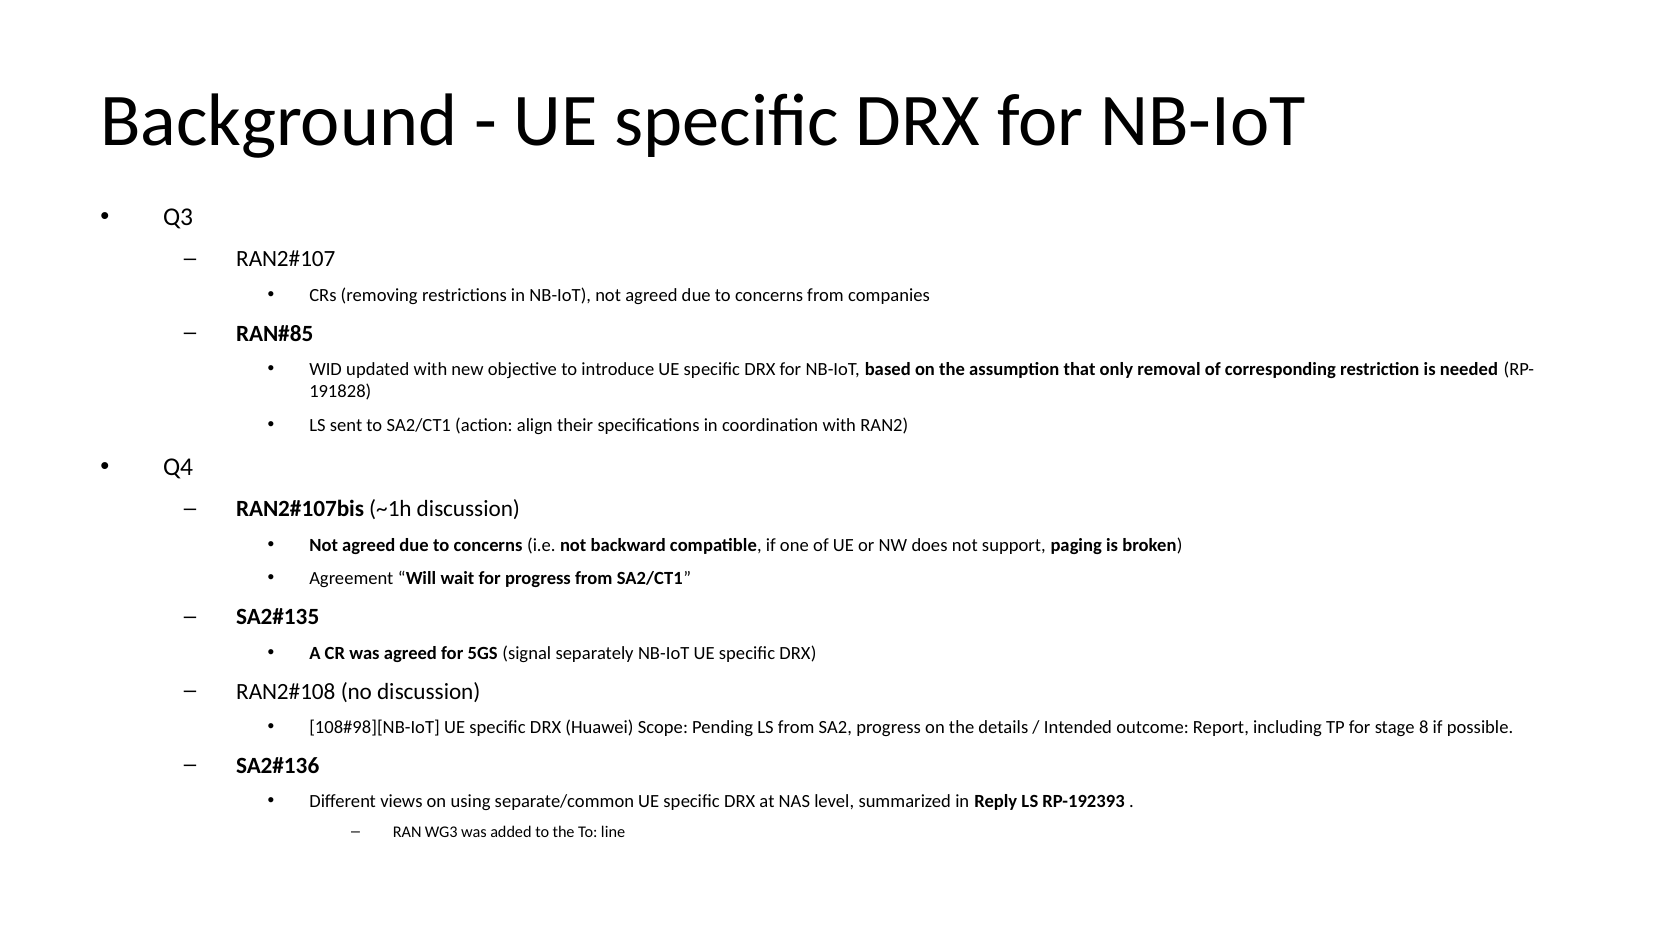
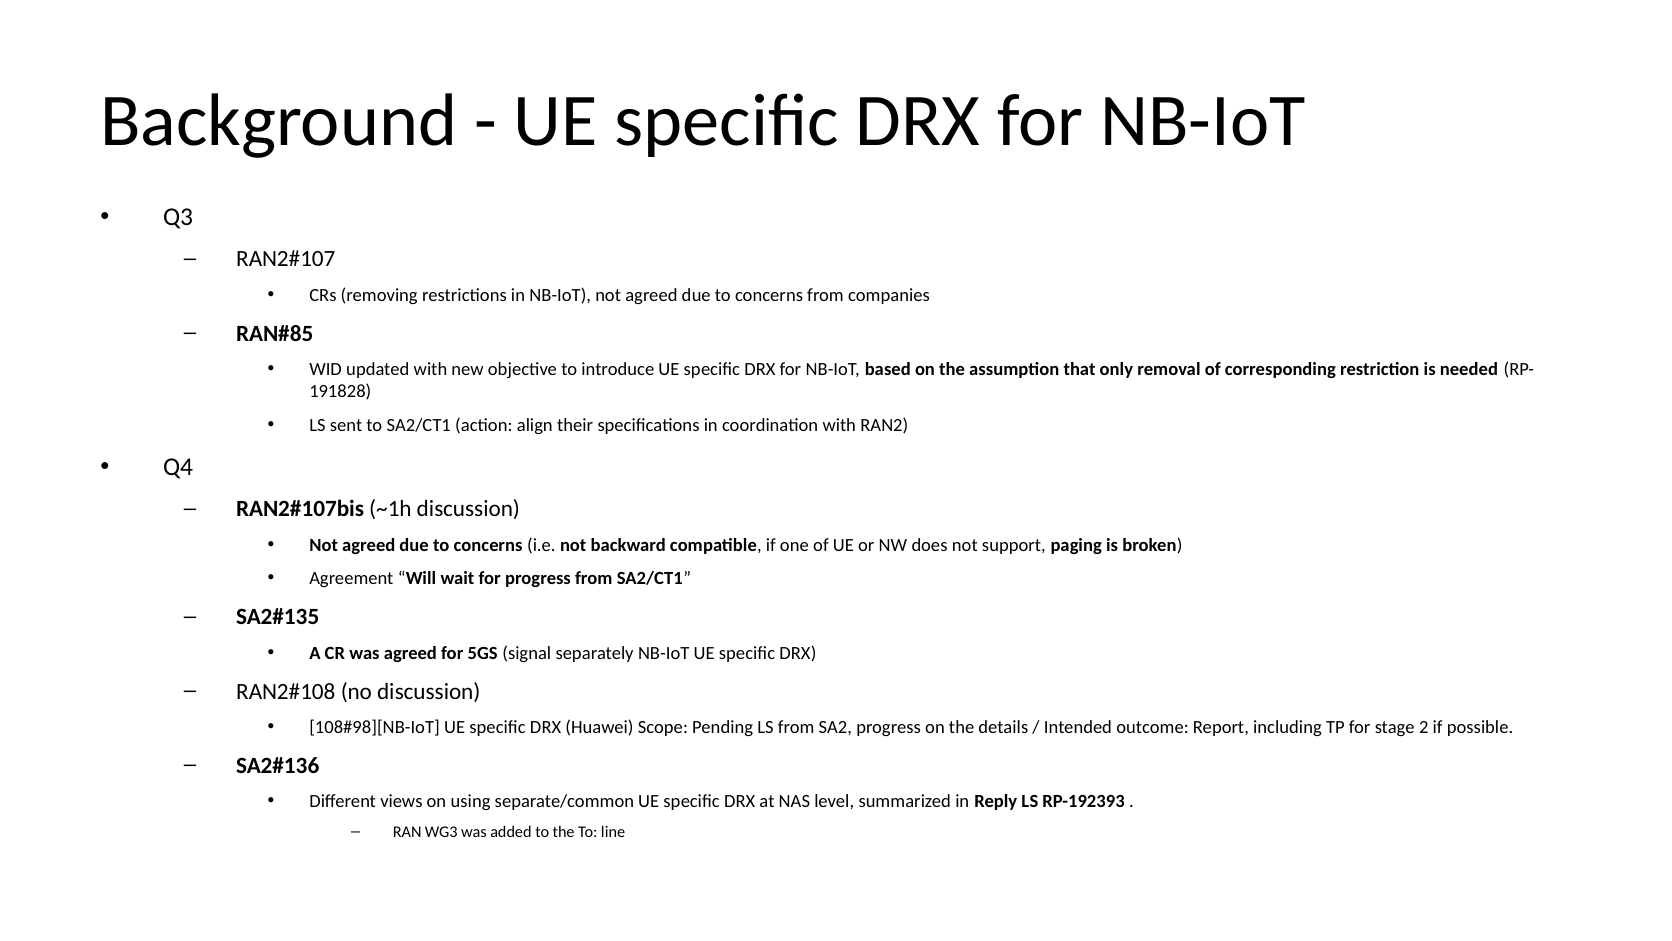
8: 8 -> 2
